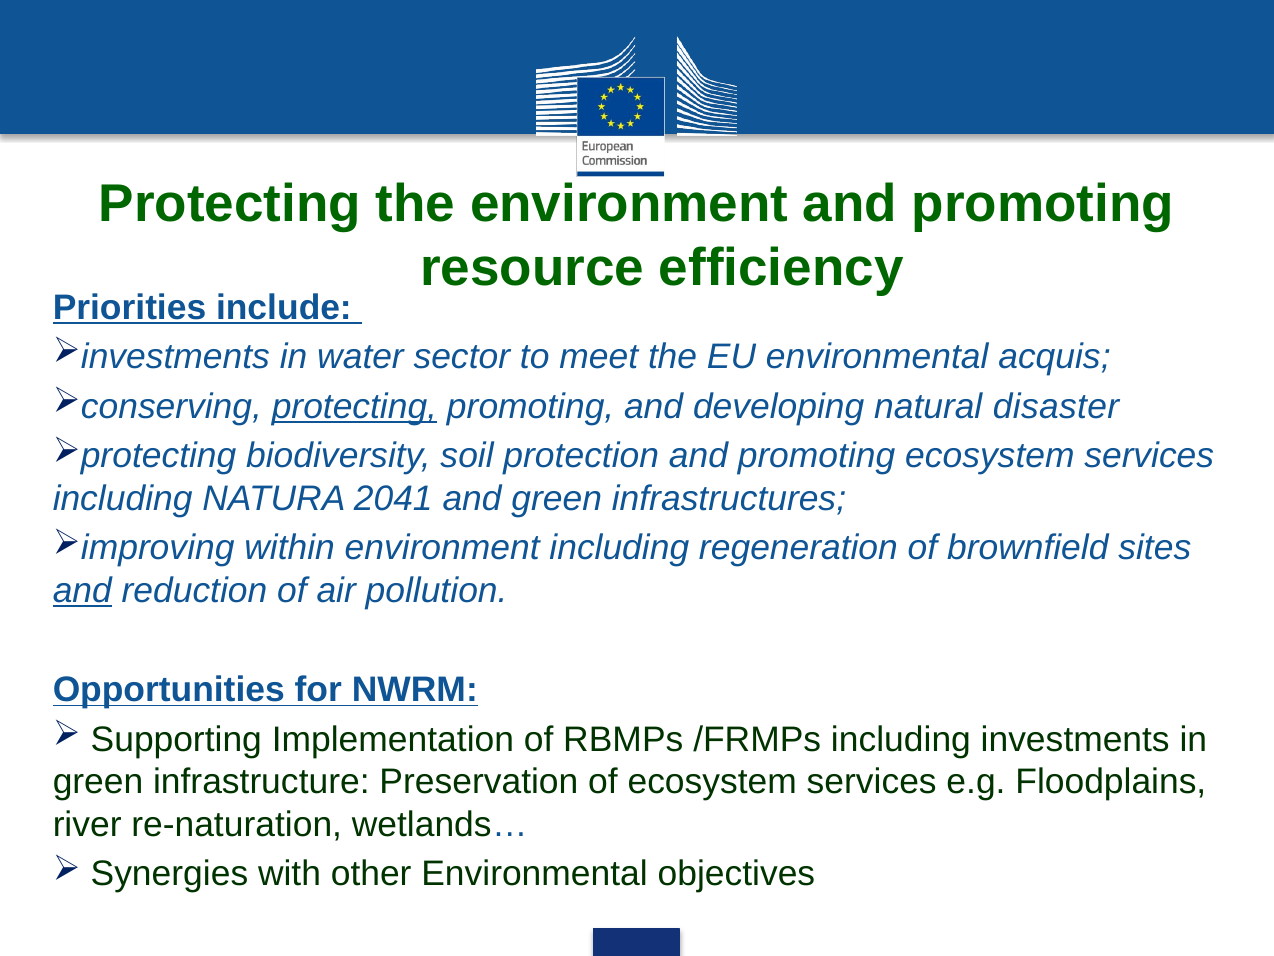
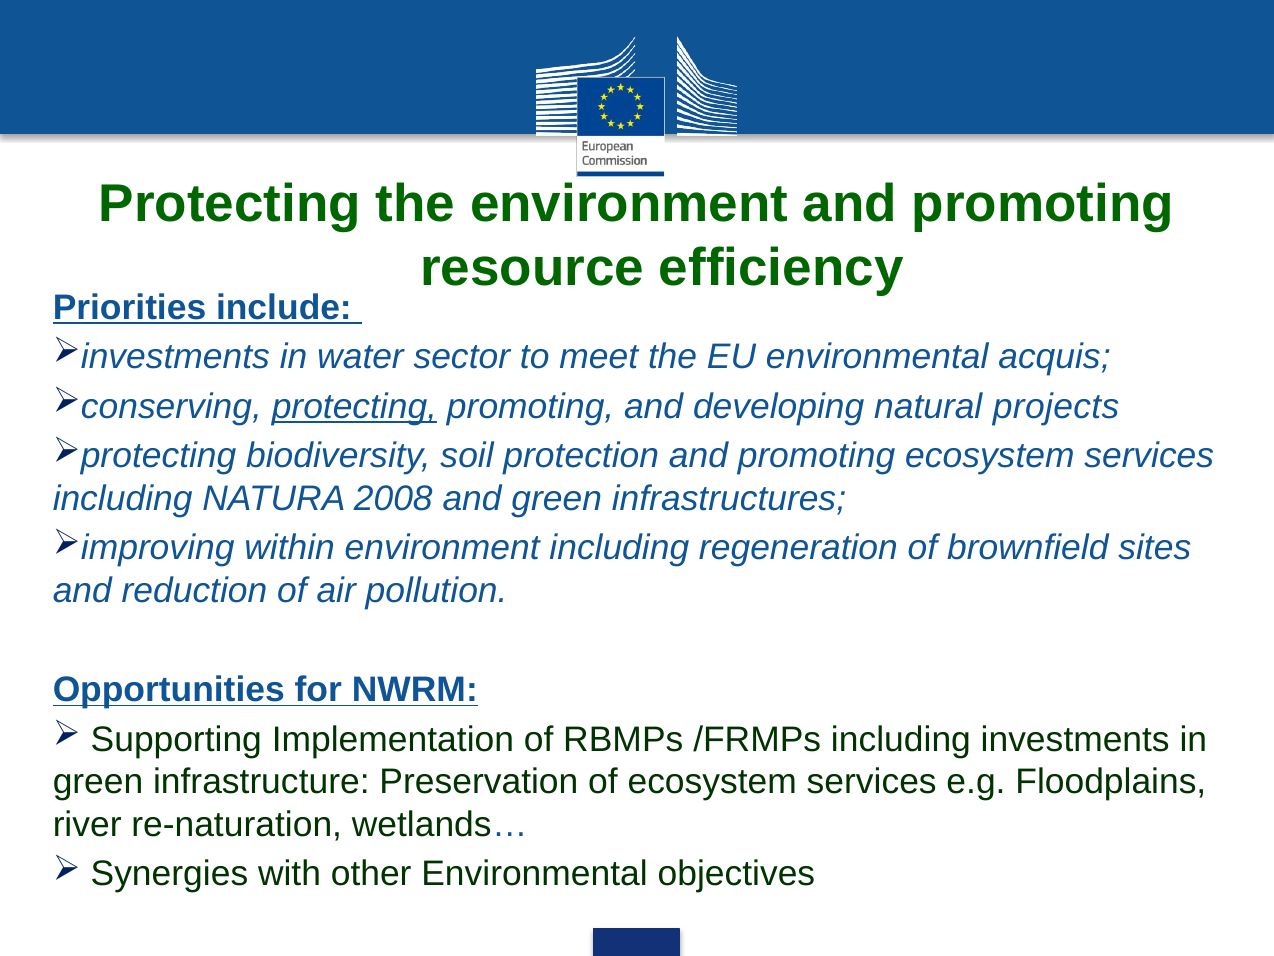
disaster: disaster -> projects
2041: 2041 -> 2008
and at (82, 590) underline: present -> none
